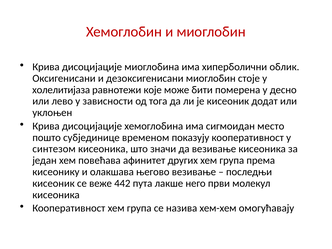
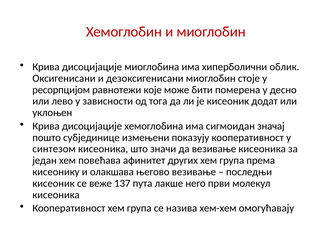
холелитијаза: холелитијаза -> ресорпцијом
место: место -> значај
временом: временом -> измењени
442: 442 -> 137
